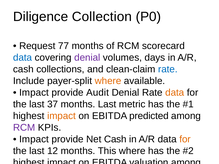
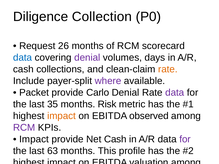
77: 77 -> 26
rate at (168, 69) colour: blue -> orange
where at (108, 81) colour: orange -> purple
Impact at (34, 93): Impact -> Packet
Audit: Audit -> Carlo
data at (175, 93) colour: orange -> purple
37: 37 -> 35
months Last: Last -> Risk
predicted: predicted -> observed
for at (185, 139) colour: orange -> purple
12: 12 -> 63
This where: where -> profile
